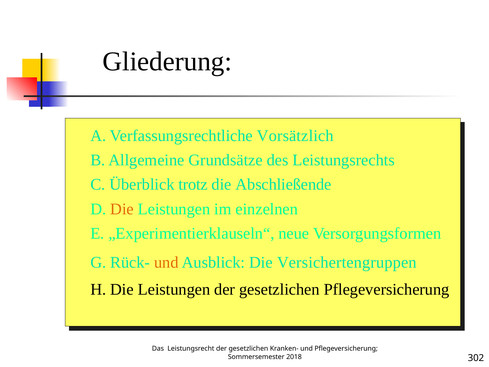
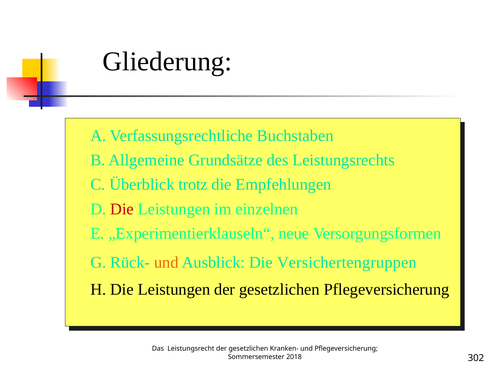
Vorsätzlich: Vorsätzlich -> Buchstaben
Abschließende: Abschließende -> Empfehlungen
Die at (122, 209) colour: orange -> red
